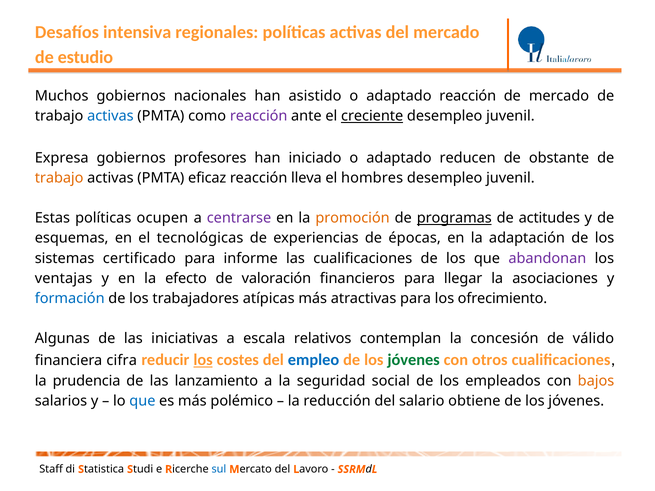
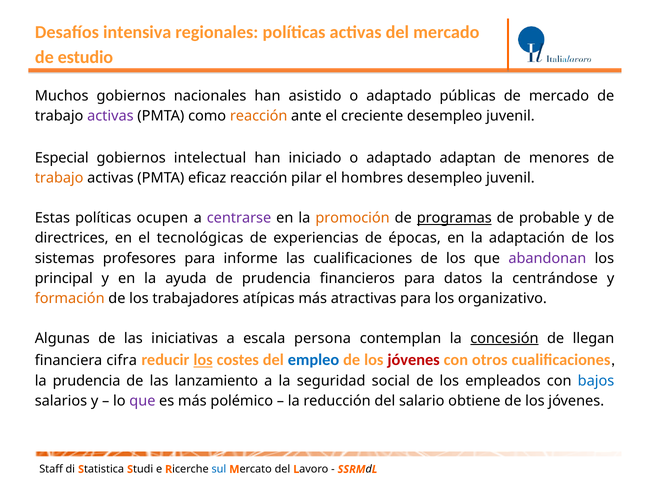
adaptado reacción: reacción -> públicas
activas at (110, 116) colour: blue -> purple
reacción at (259, 116) colour: purple -> orange
creciente underline: present -> none
Expresa: Expresa -> Especial
profesores: profesores -> intelectual
reducen: reducen -> adaptan
obstante: obstante -> menores
lleva: lleva -> pilar
actitudes: actitudes -> probable
esquemas: esquemas -> directrices
certificado: certificado -> profesores
ventajas: ventajas -> principal
efecto: efecto -> ayuda
de valoración: valoración -> prudencia
llegar: llegar -> datos
asociaciones: asociaciones -> centrándose
formación colour: blue -> orange
ofrecimiento: ofrecimiento -> organizativo
relativos: relativos -> persona
concesión underline: none -> present
válido: válido -> llegan
jóvenes at (414, 360) colour: green -> red
bajos colour: orange -> blue
que at (142, 401) colour: blue -> purple
